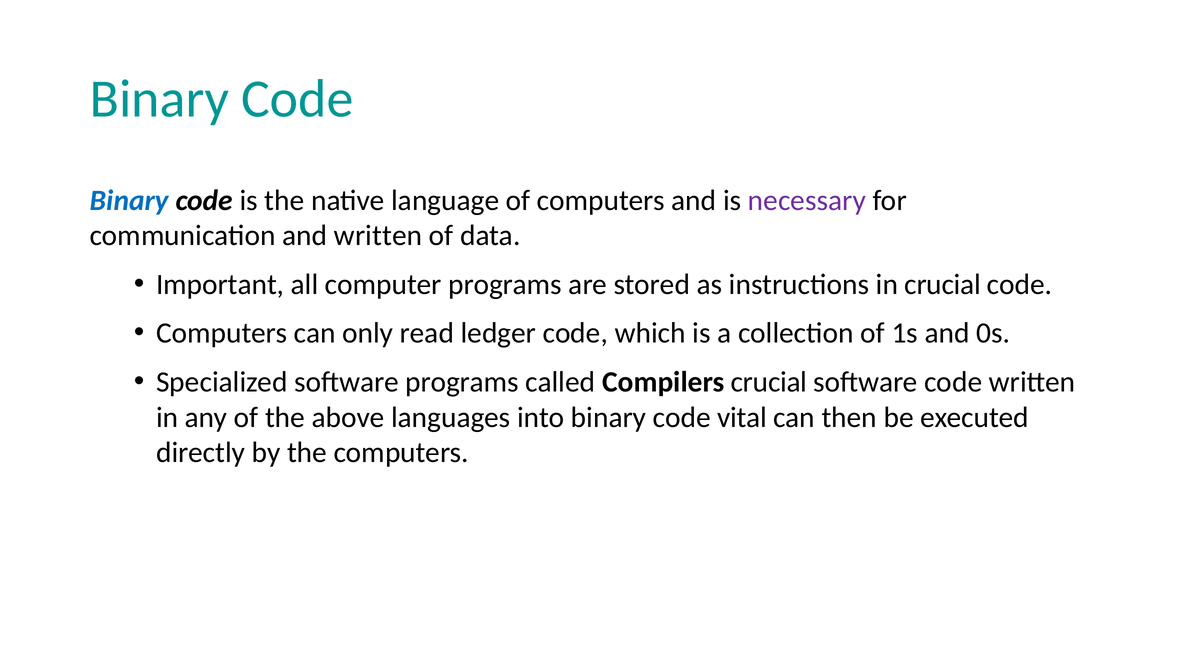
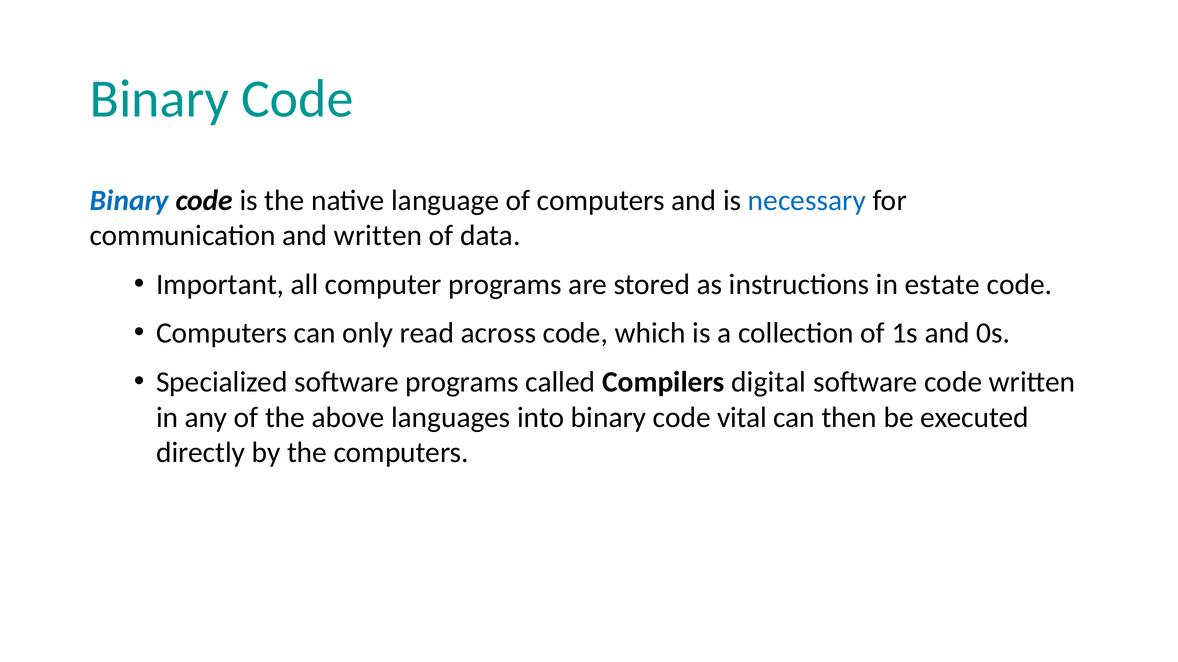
necessary colour: purple -> blue
in crucial: crucial -> estate
ledger: ledger -> across
Compilers crucial: crucial -> digital
